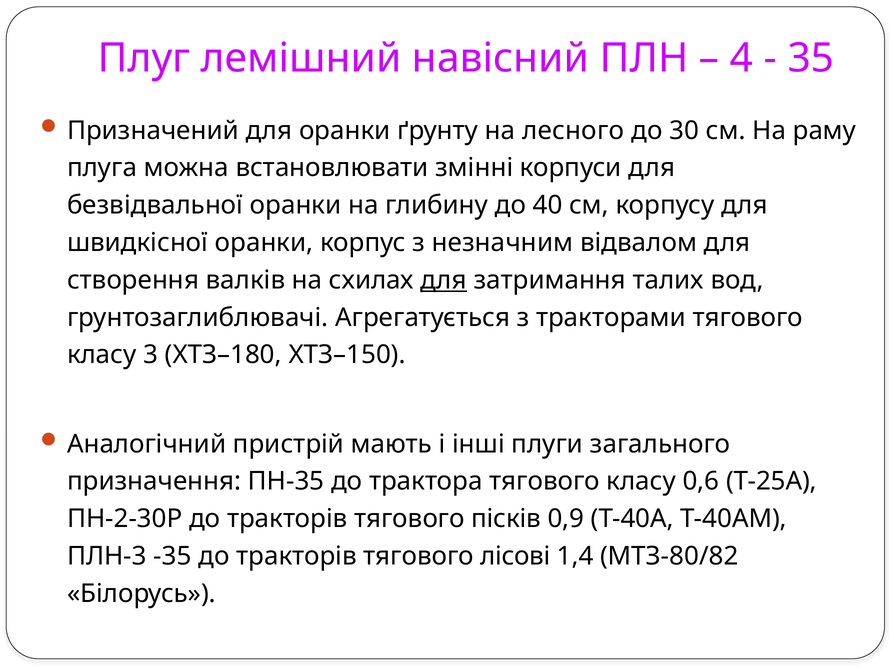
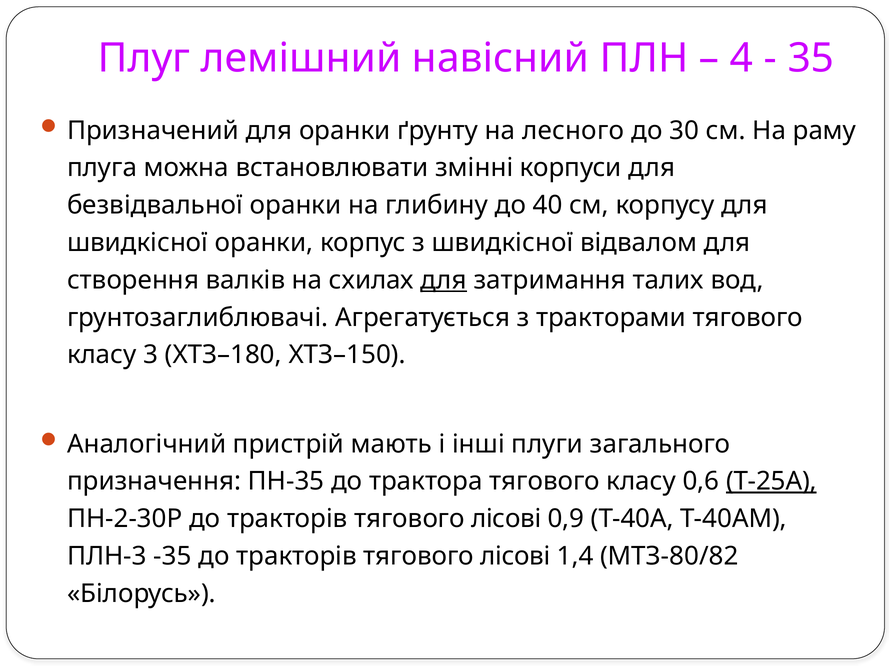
з незначним: незначним -> швидкісної
Т-25А underline: none -> present
пісків at (506, 519): пісків -> лісові
